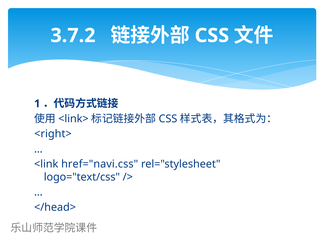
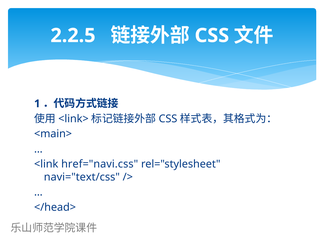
3.7.2: 3.7.2 -> 2.2.5
<right>: <right> -> <main>
logo="text/css: logo="text/css -> navi="text/css
